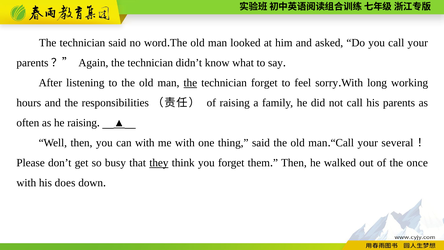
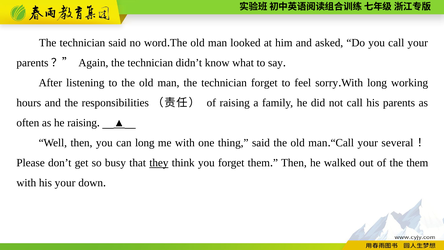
the at (190, 83) underline: present -> none
can with: with -> long
the once: once -> them
his does: does -> your
